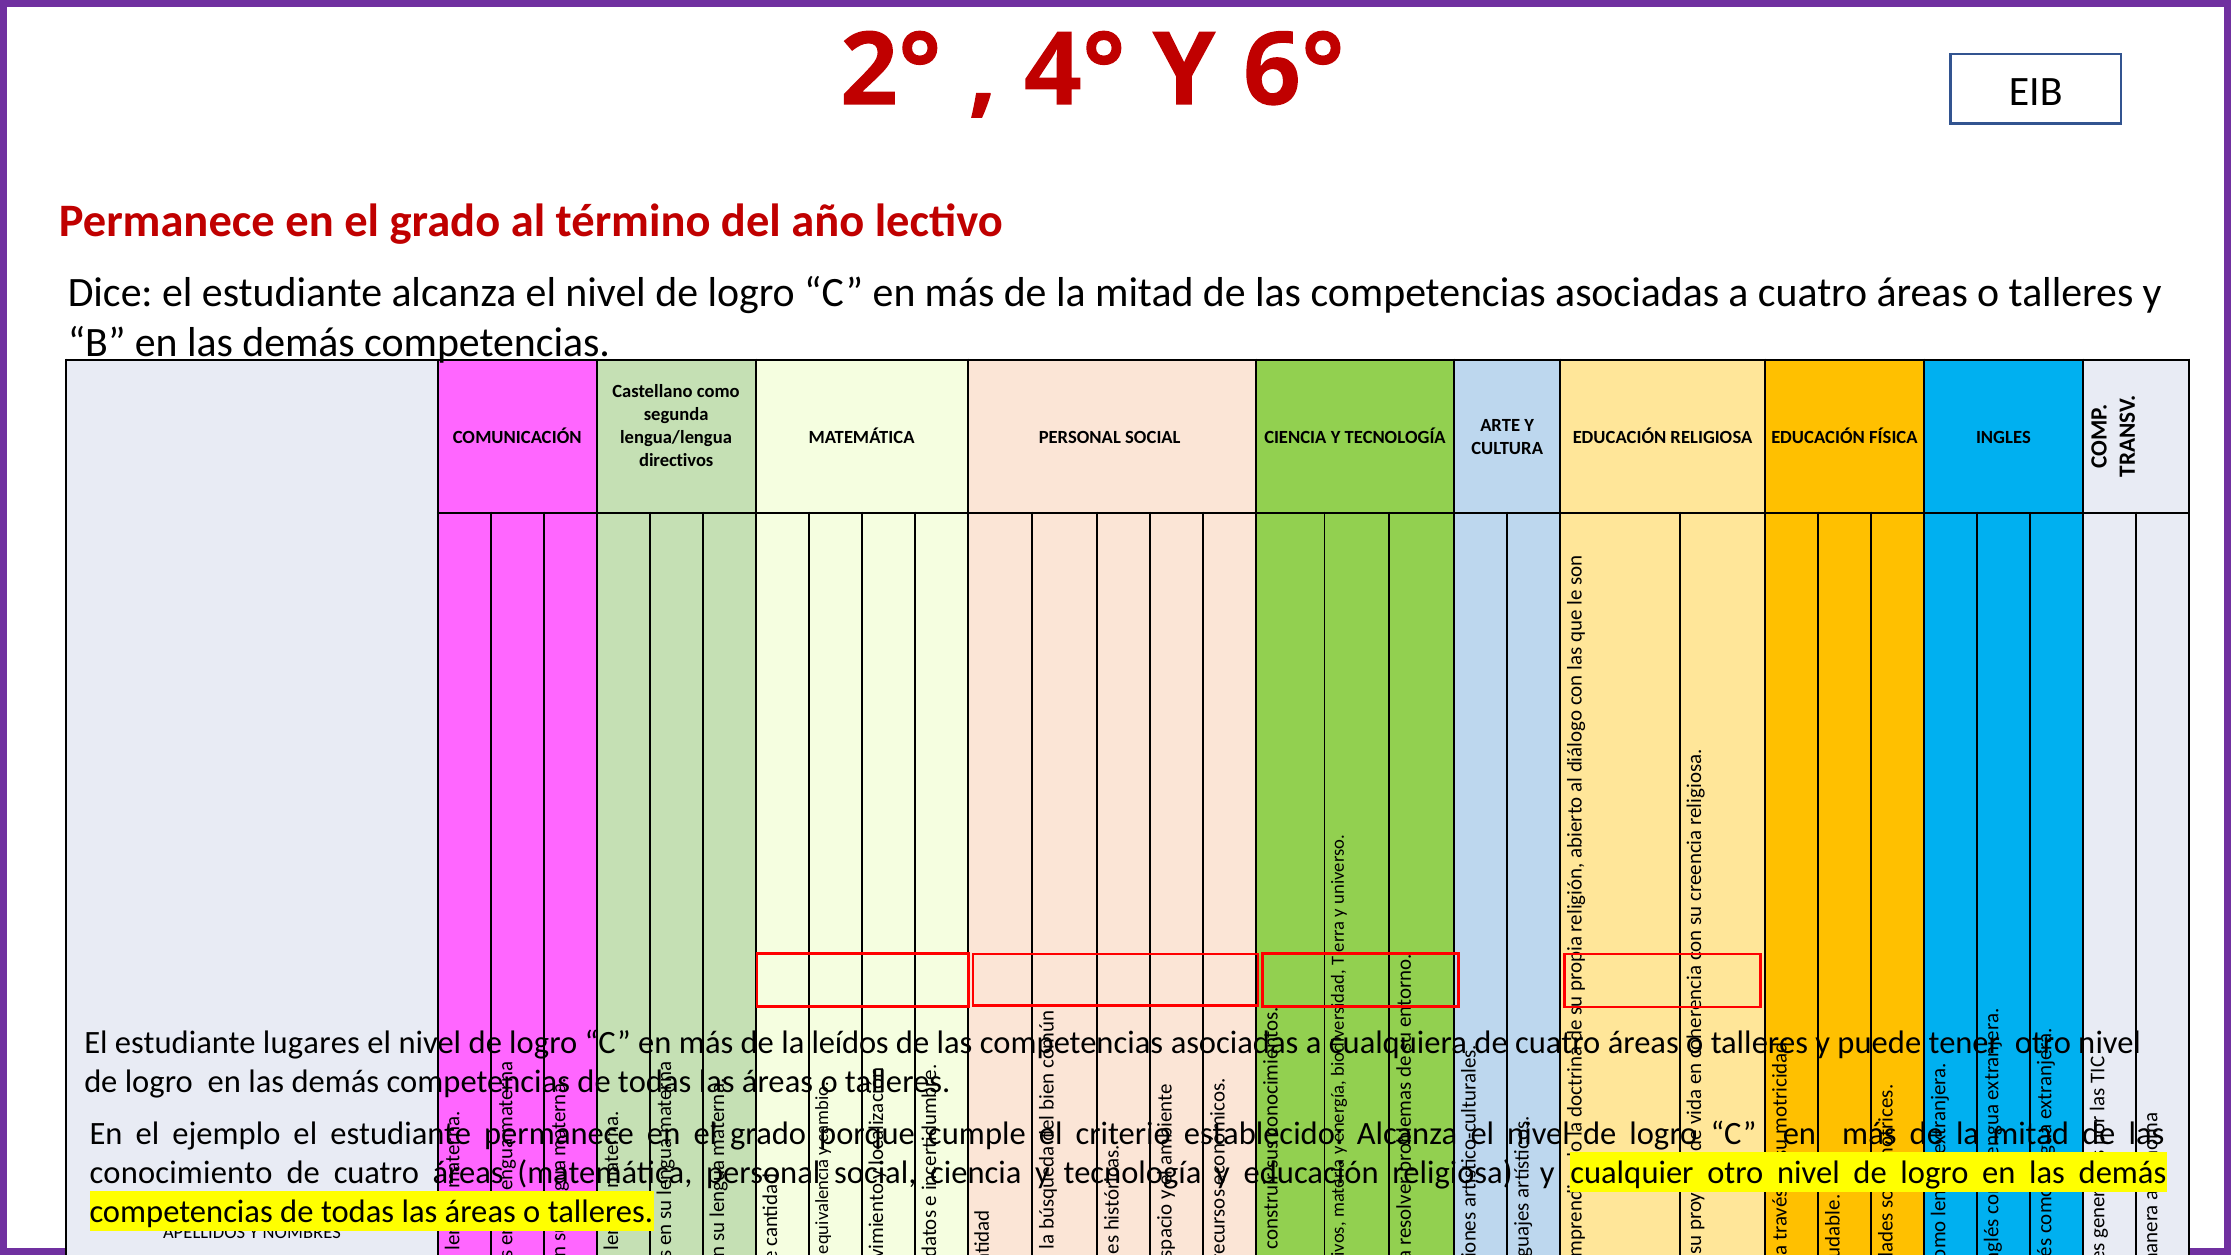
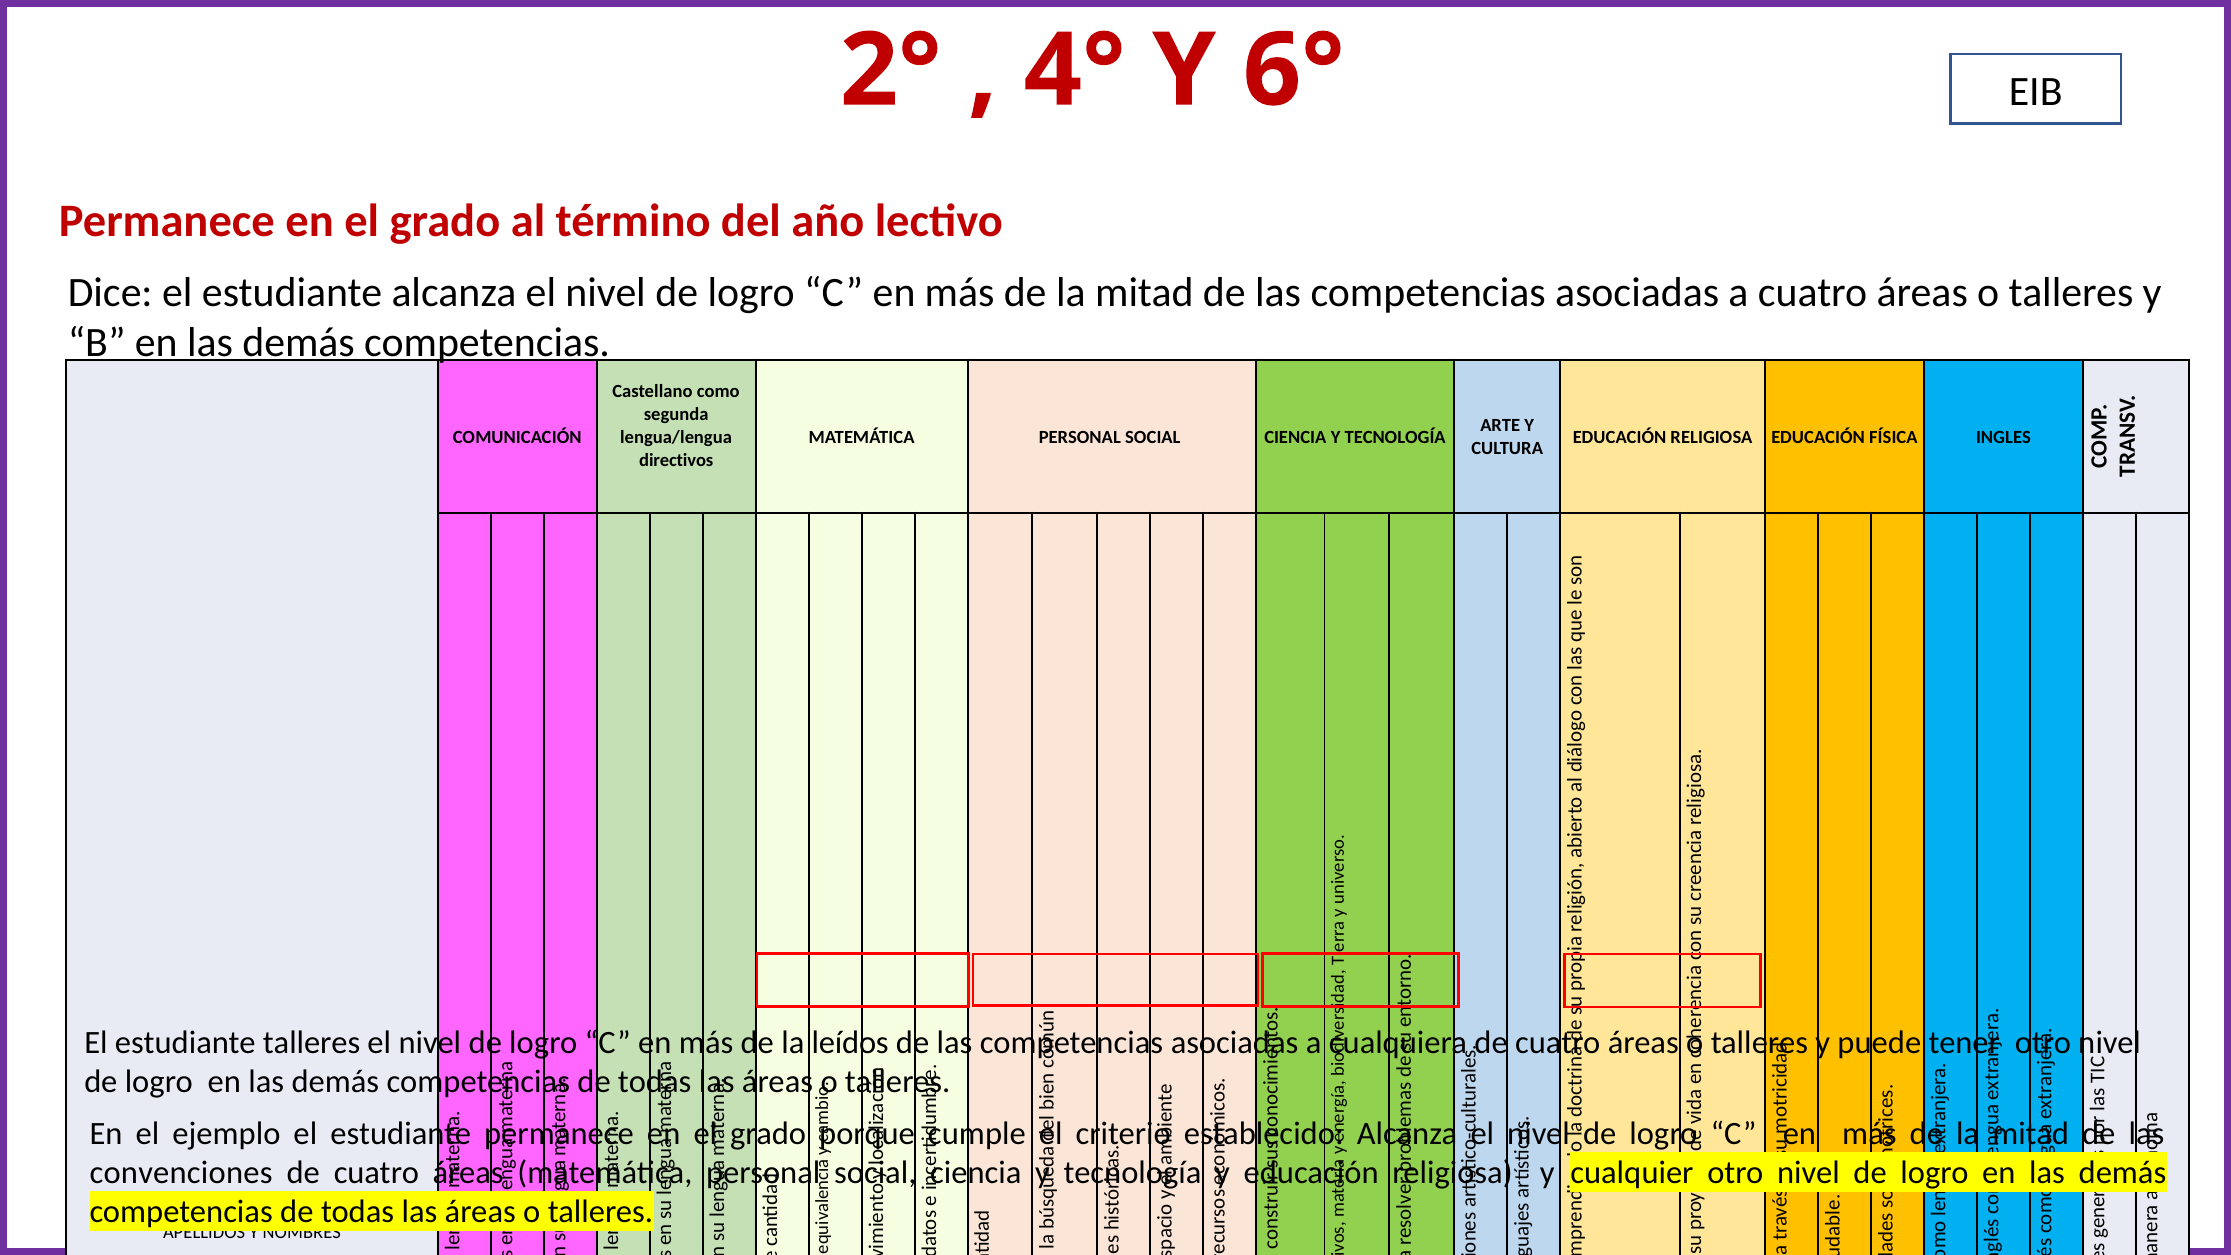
estudiante lugares: lugares -> talleres
conocimiento: conocimiento -> convenciones
